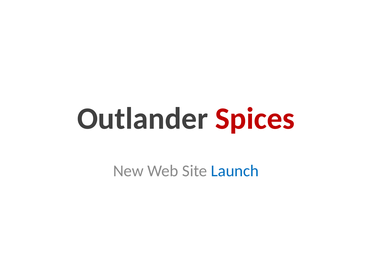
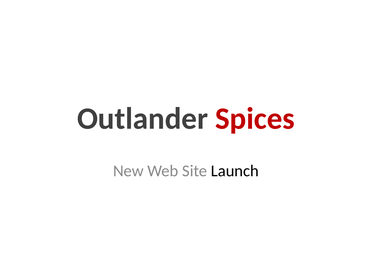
Launch colour: blue -> black
